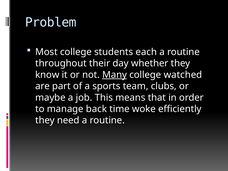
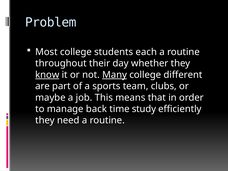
know underline: none -> present
watched: watched -> different
woke: woke -> study
